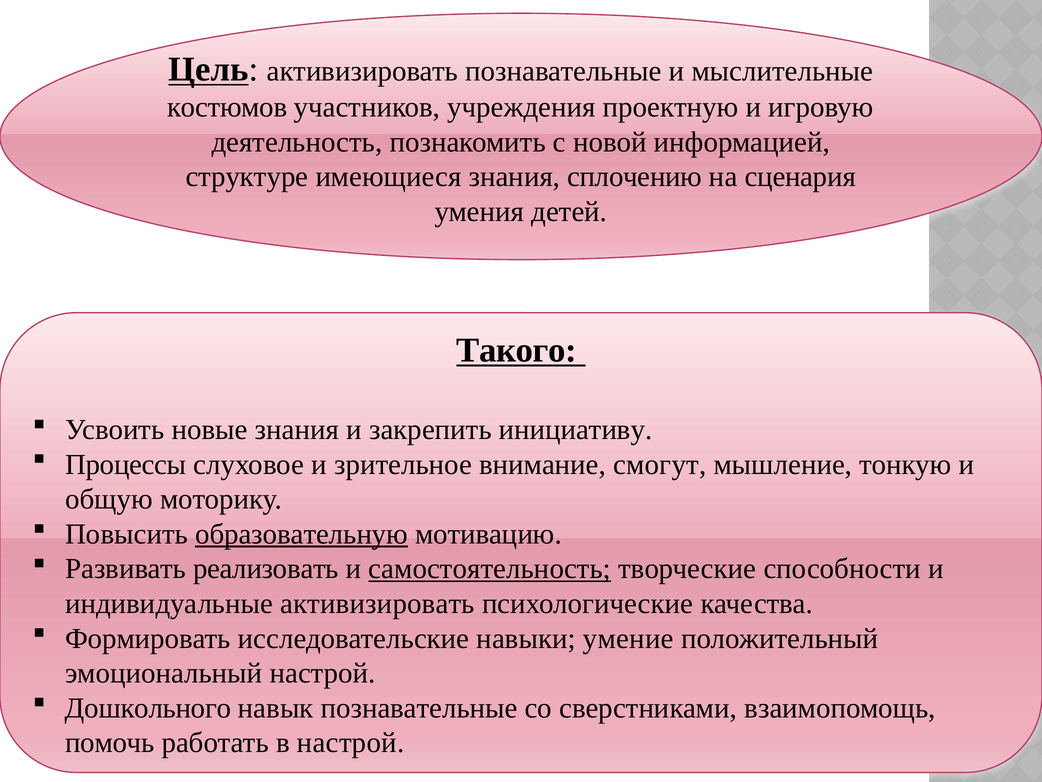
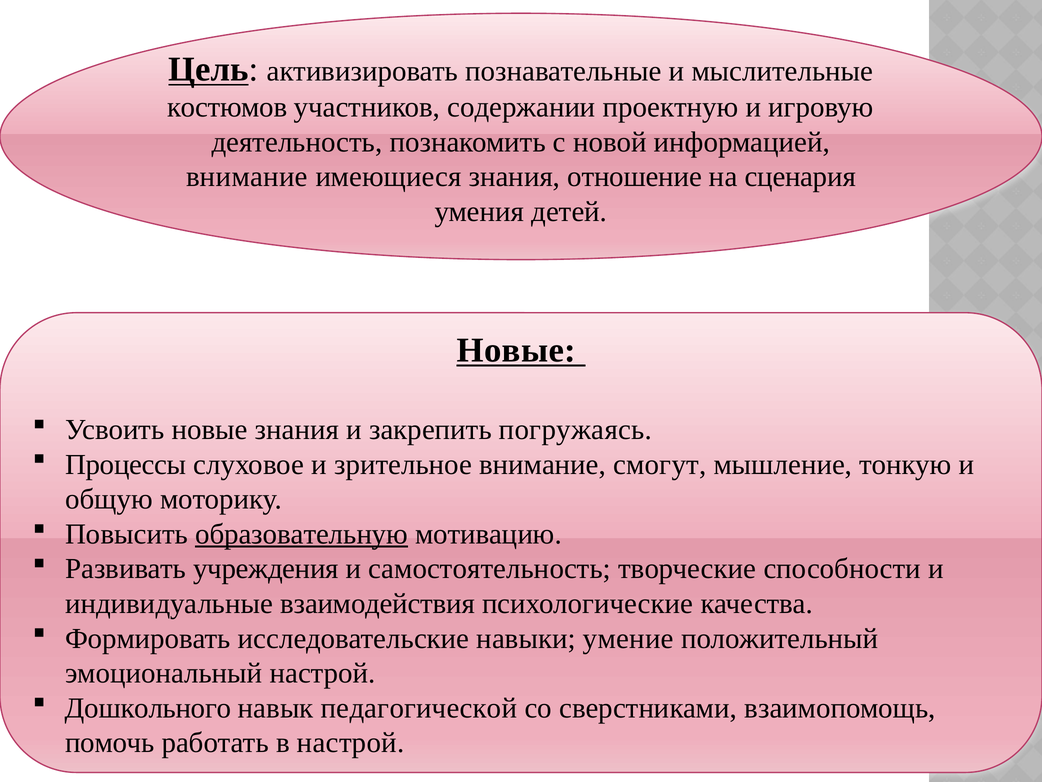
учреждения: учреждения -> содержании
структуре at (247, 177): структуре -> внимание
сплочению: сплочению -> отношение
Такого at (517, 350): Такого -> Новые
инициативу: инициативу -> погружаясь
реализовать: реализовать -> учреждения
самостоятельность underline: present -> none
индивидуальные активизировать: активизировать -> взаимодействия
навык познавательные: познавательные -> педагогической
